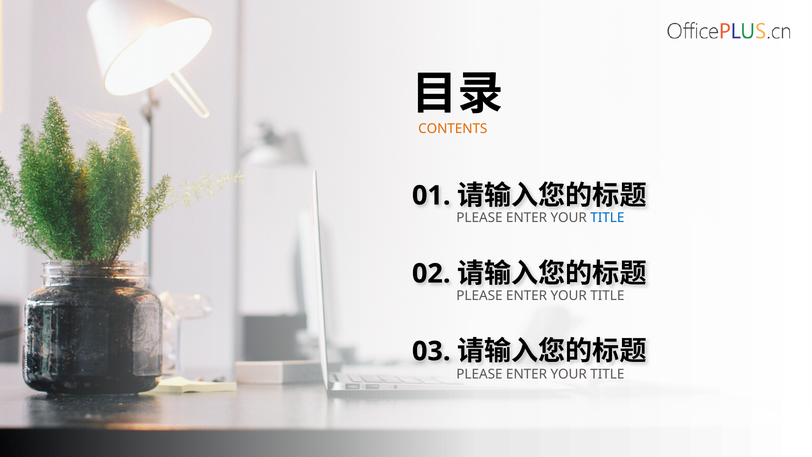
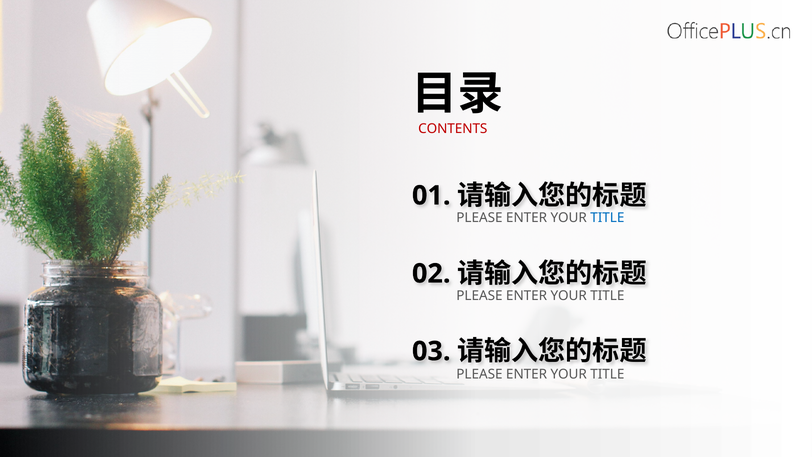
CONTENTS colour: orange -> red
